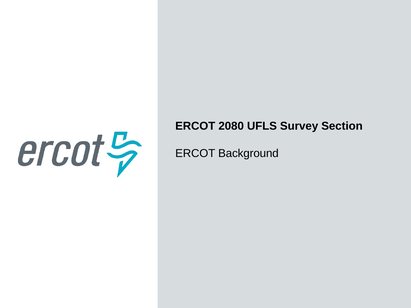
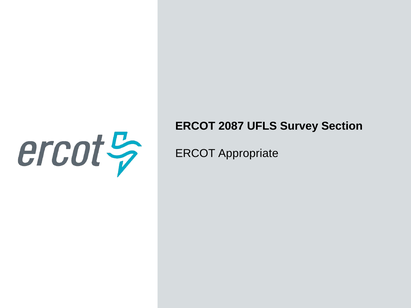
2080: 2080 -> 2087
Background: Background -> Appropriate
